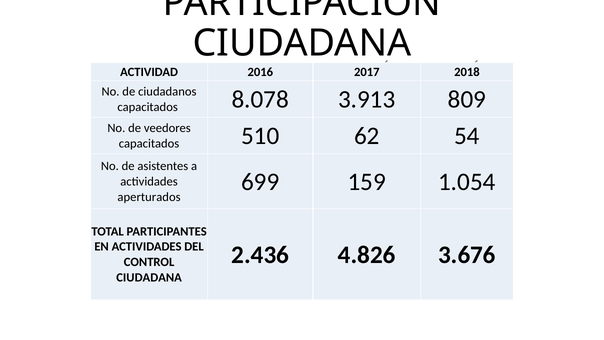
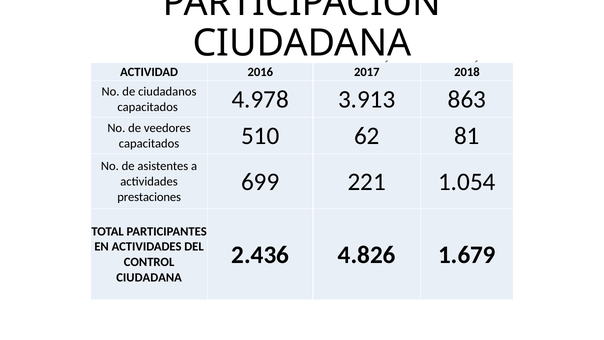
8.078: 8.078 -> 4.978
809: 809 -> 863
54: 54 -> 81
159: 159 -> 221
aperturados: aperturados -> prestaciones
3.676: 3.676 -> 1.679
